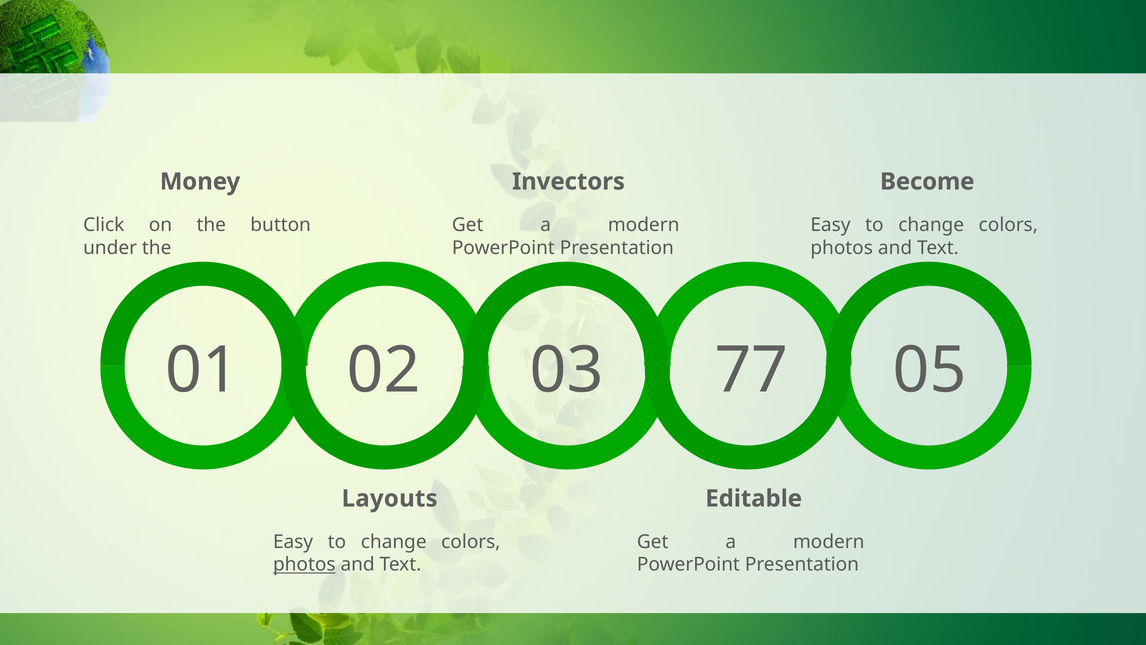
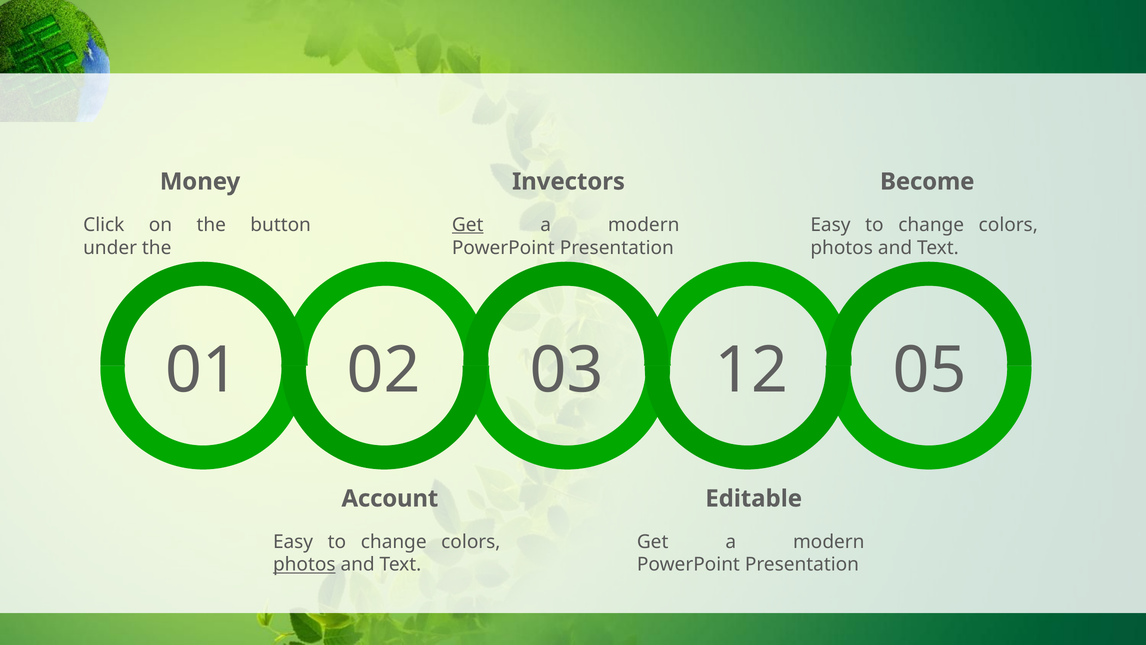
Get at (468, 225) underline: none -> present
77: 77 -> 12
Layouts: Layouts -> Account
